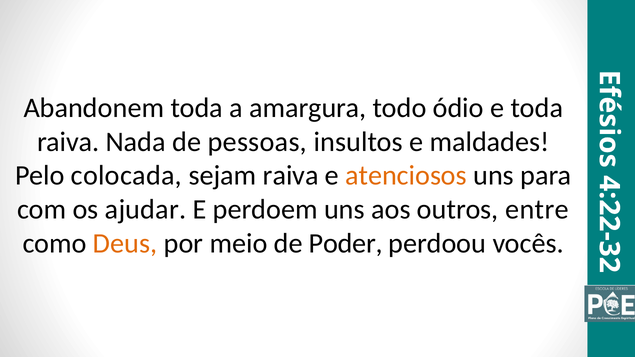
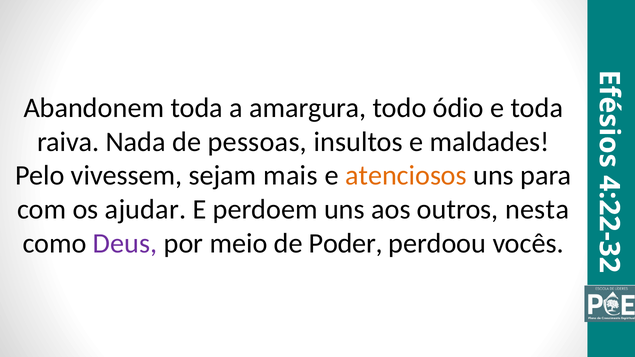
colocada: colocada -> vivessem
sejam raiva: raiva -> mais
entre: entre -> nesta
Deus colour: orange -> purple
